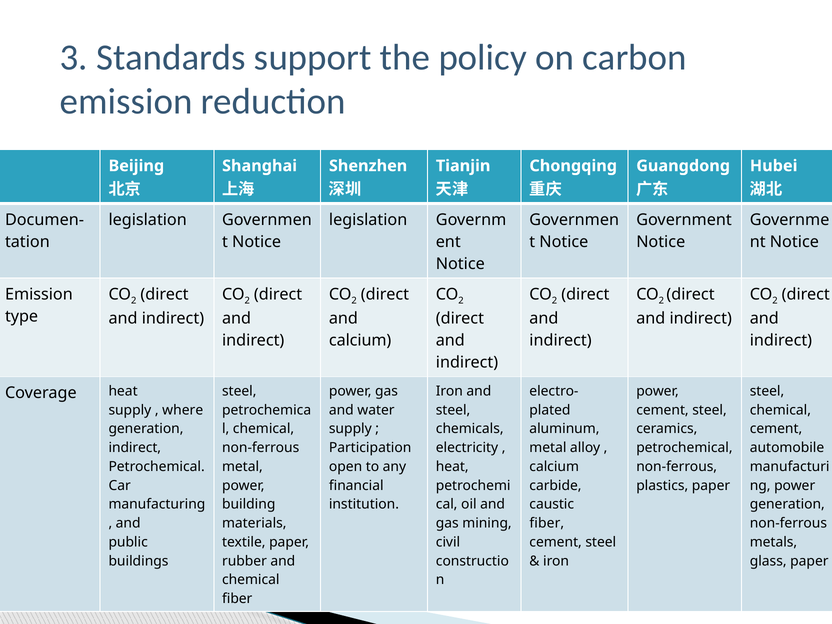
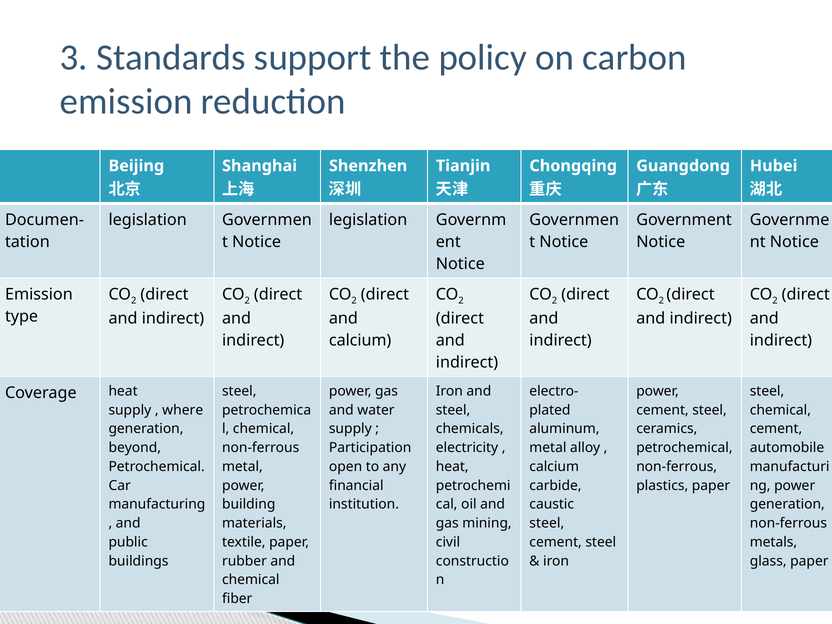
indirect at (135, 448): indirect -> beyond
fiber at (547, 523): fiber -> steel
